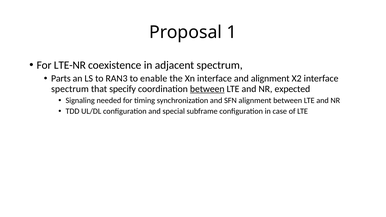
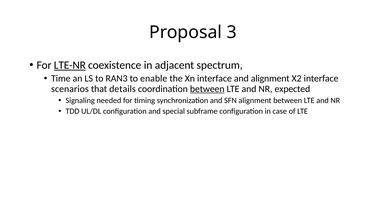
1: 1 -> 3
LTE-NR underline: none -> present
Parts: Parts -> Time
spectrum at (70, 89): spectrum -> scenarios
specify: specify -> details
